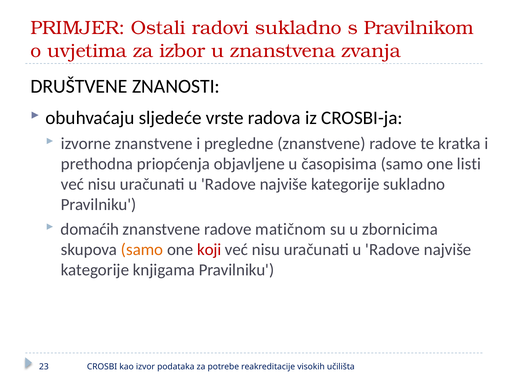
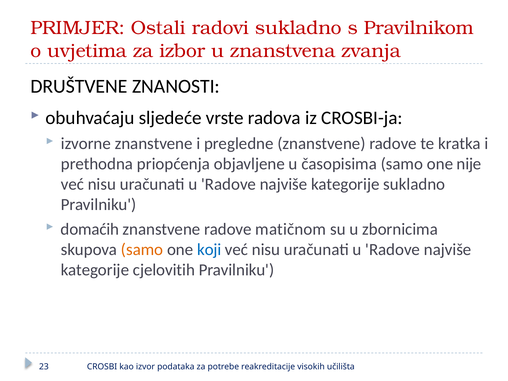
listi: listi -> nije
koji colour: red -> blue
knjigama: knjigama -> cjelovitih
